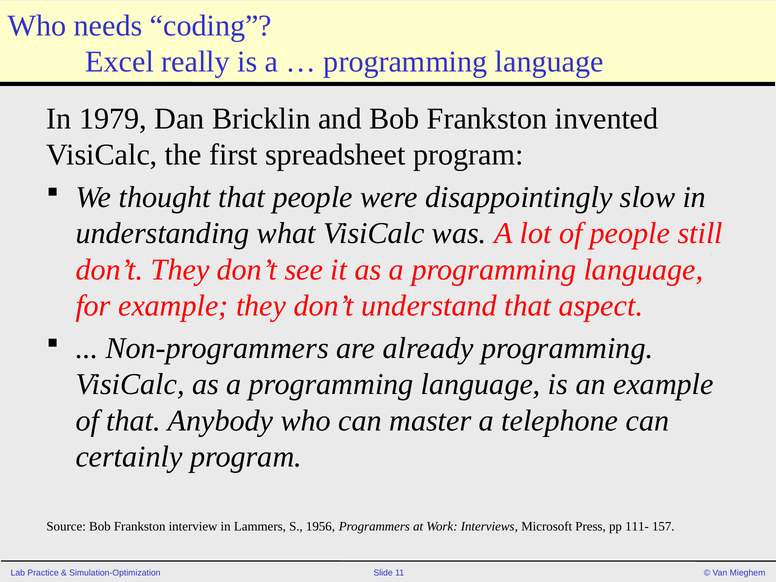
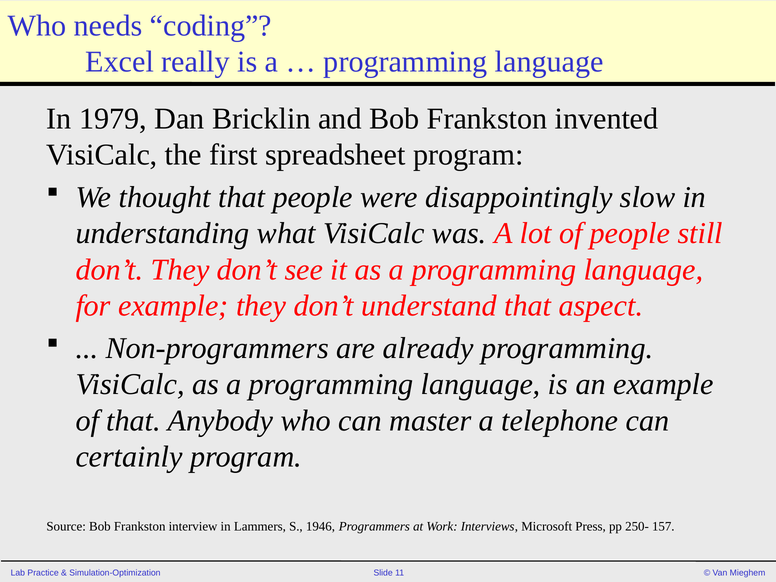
1956: 1956 -> 1946
111-: 111- -> 250-
